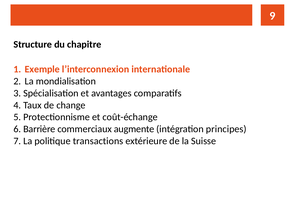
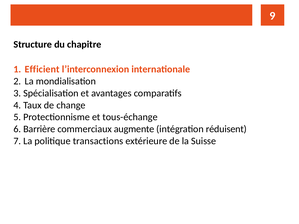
Exemple: Exemple -> Efficient
coût-échange: coût-échange -> tous-échange
principes: principes -> réduisent
